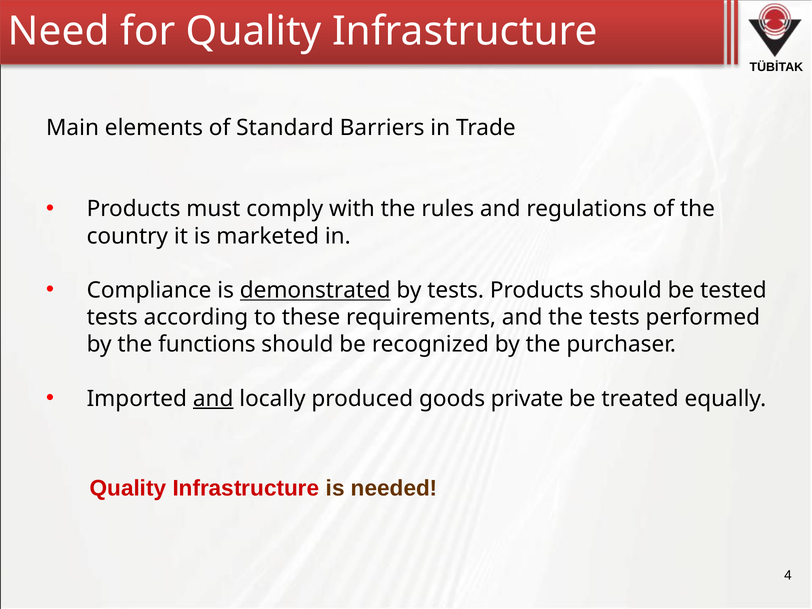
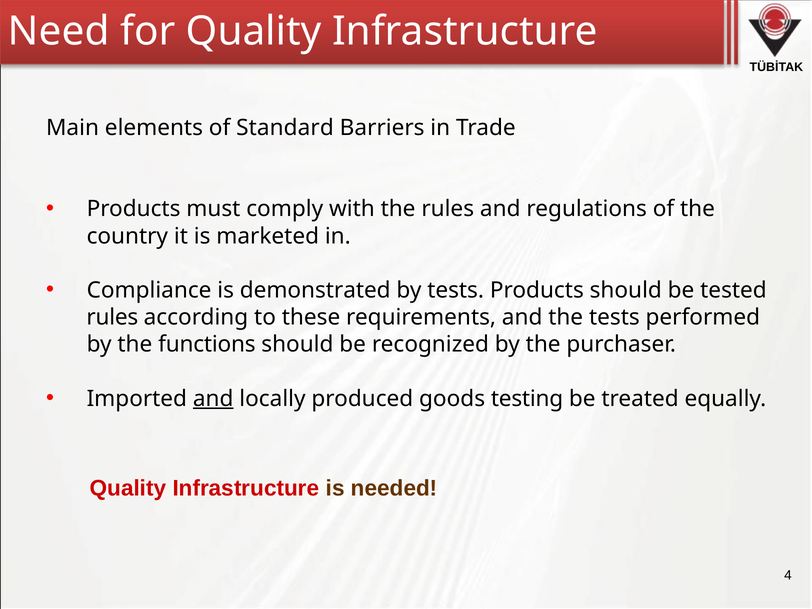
demonstrated underline: present -> none
tests at (112, 317): tests -> rules
private: private -> testing
